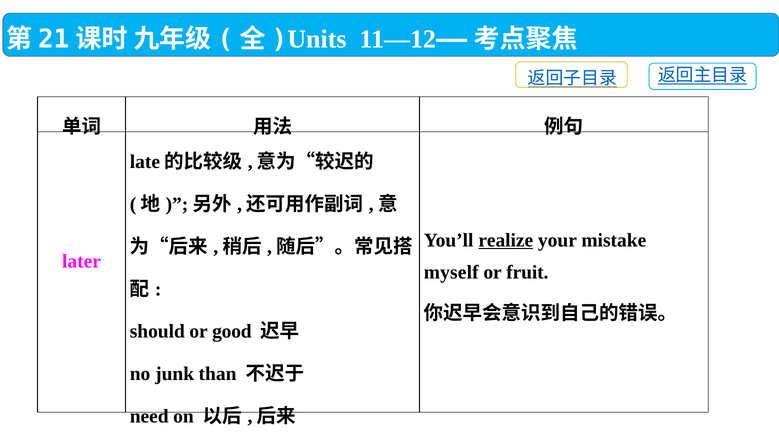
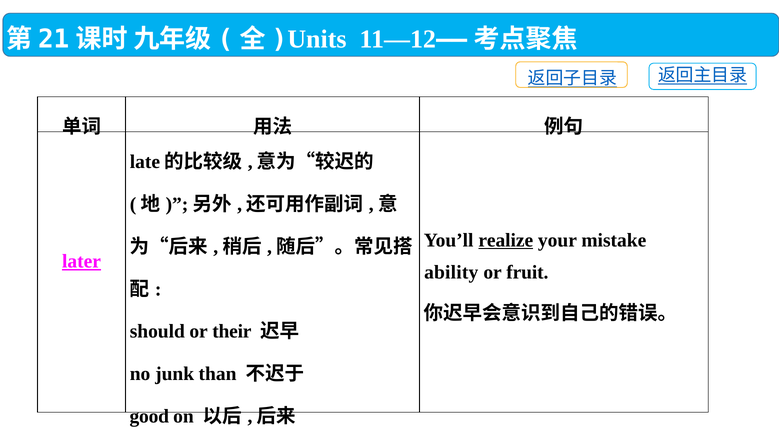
later at (82, 261) underline: none -> present
myself: myself -> ability
good: good -> their
need: need -> good
